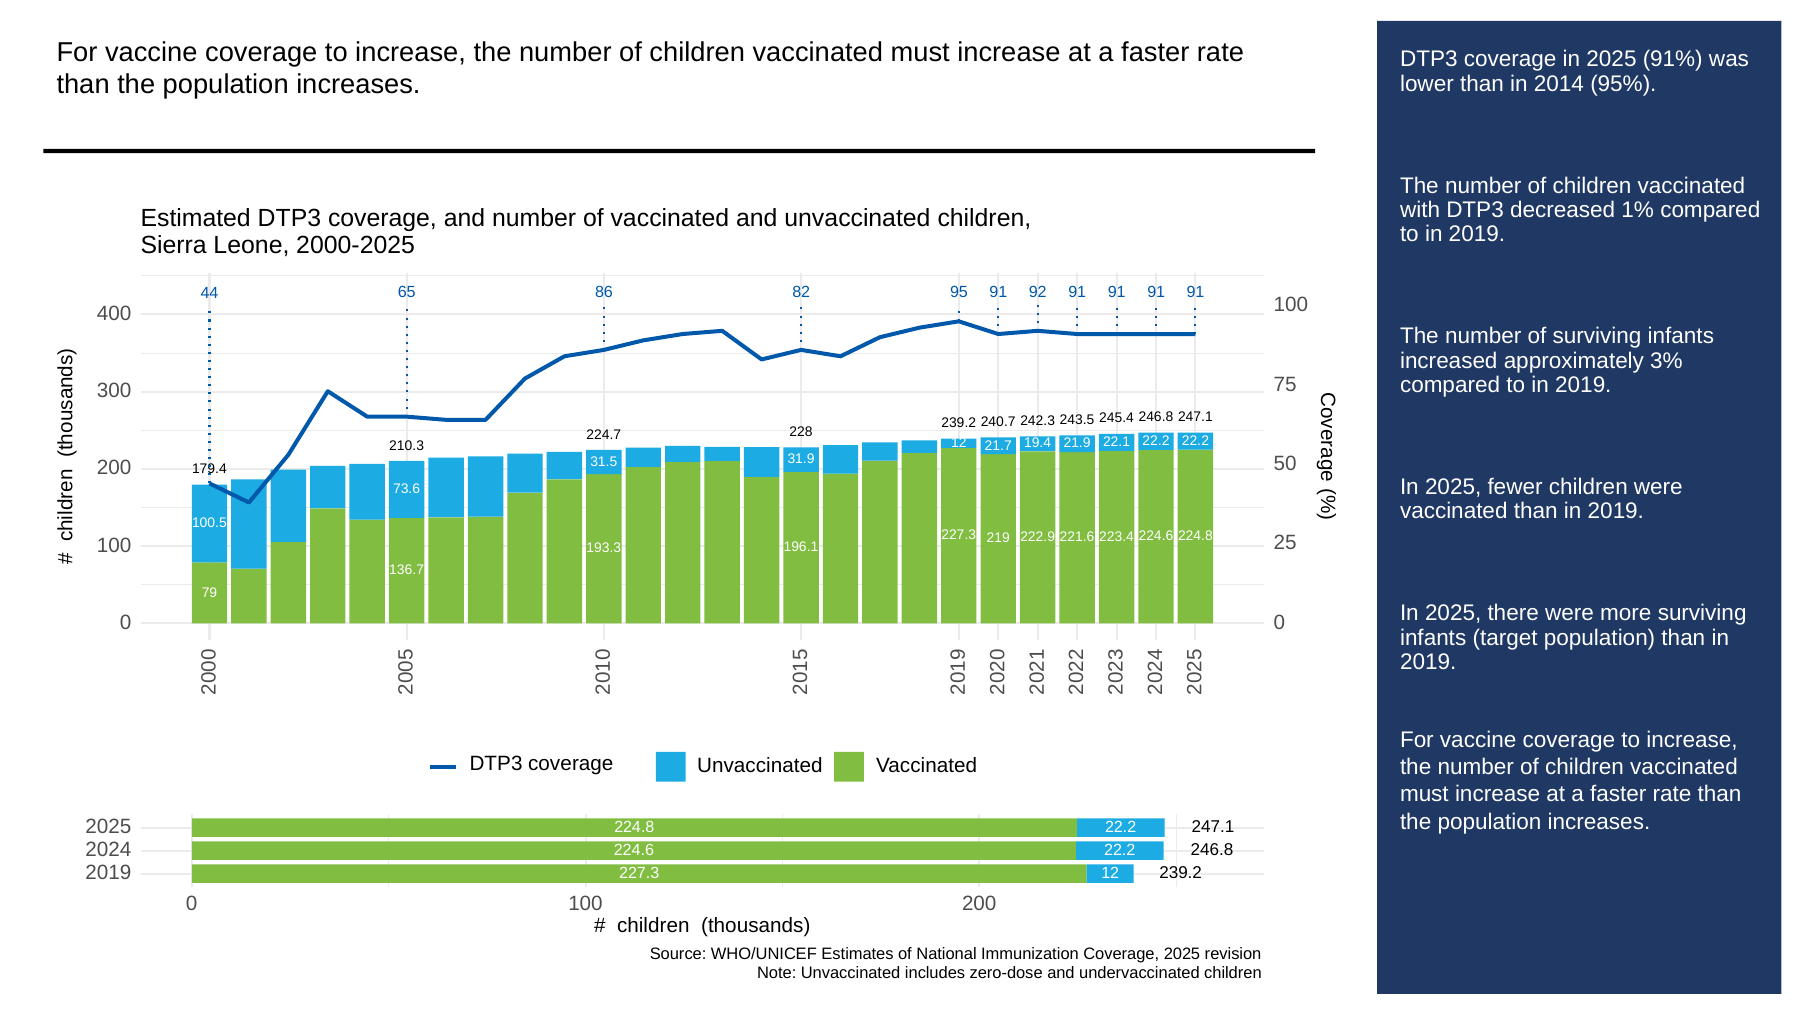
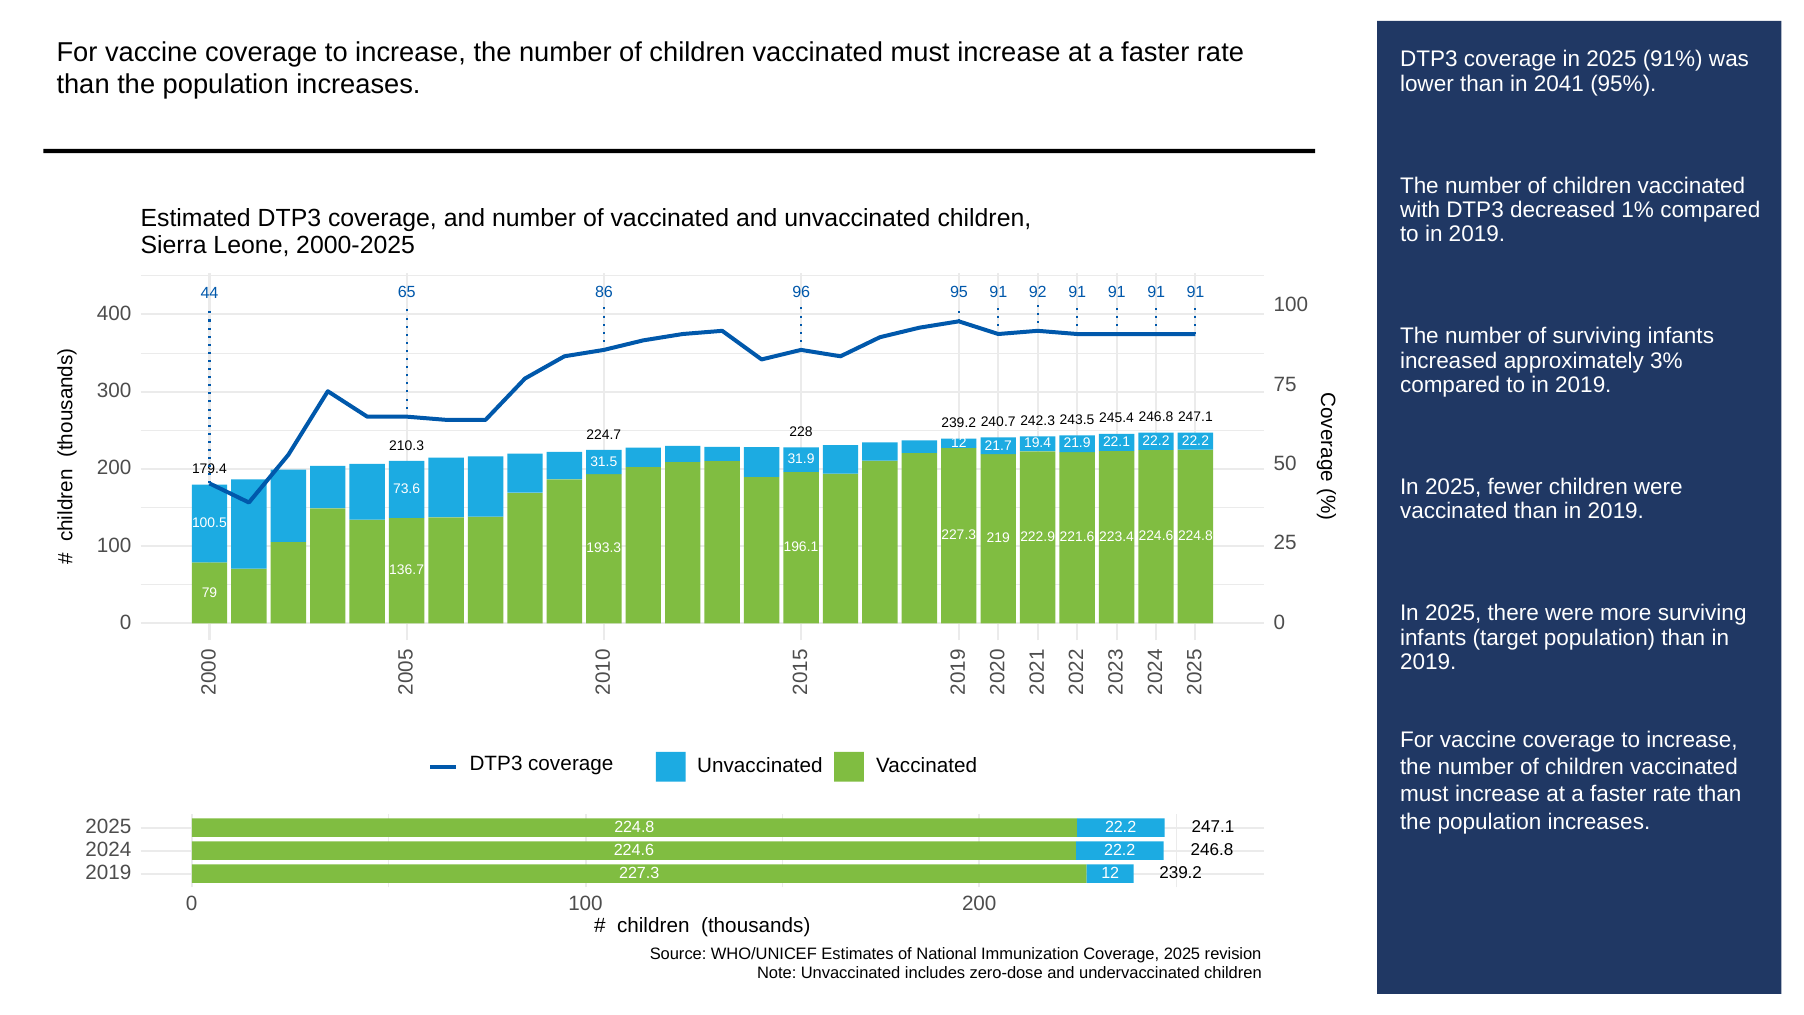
2014: 2014 -> 2041
82: 82 -> 96
